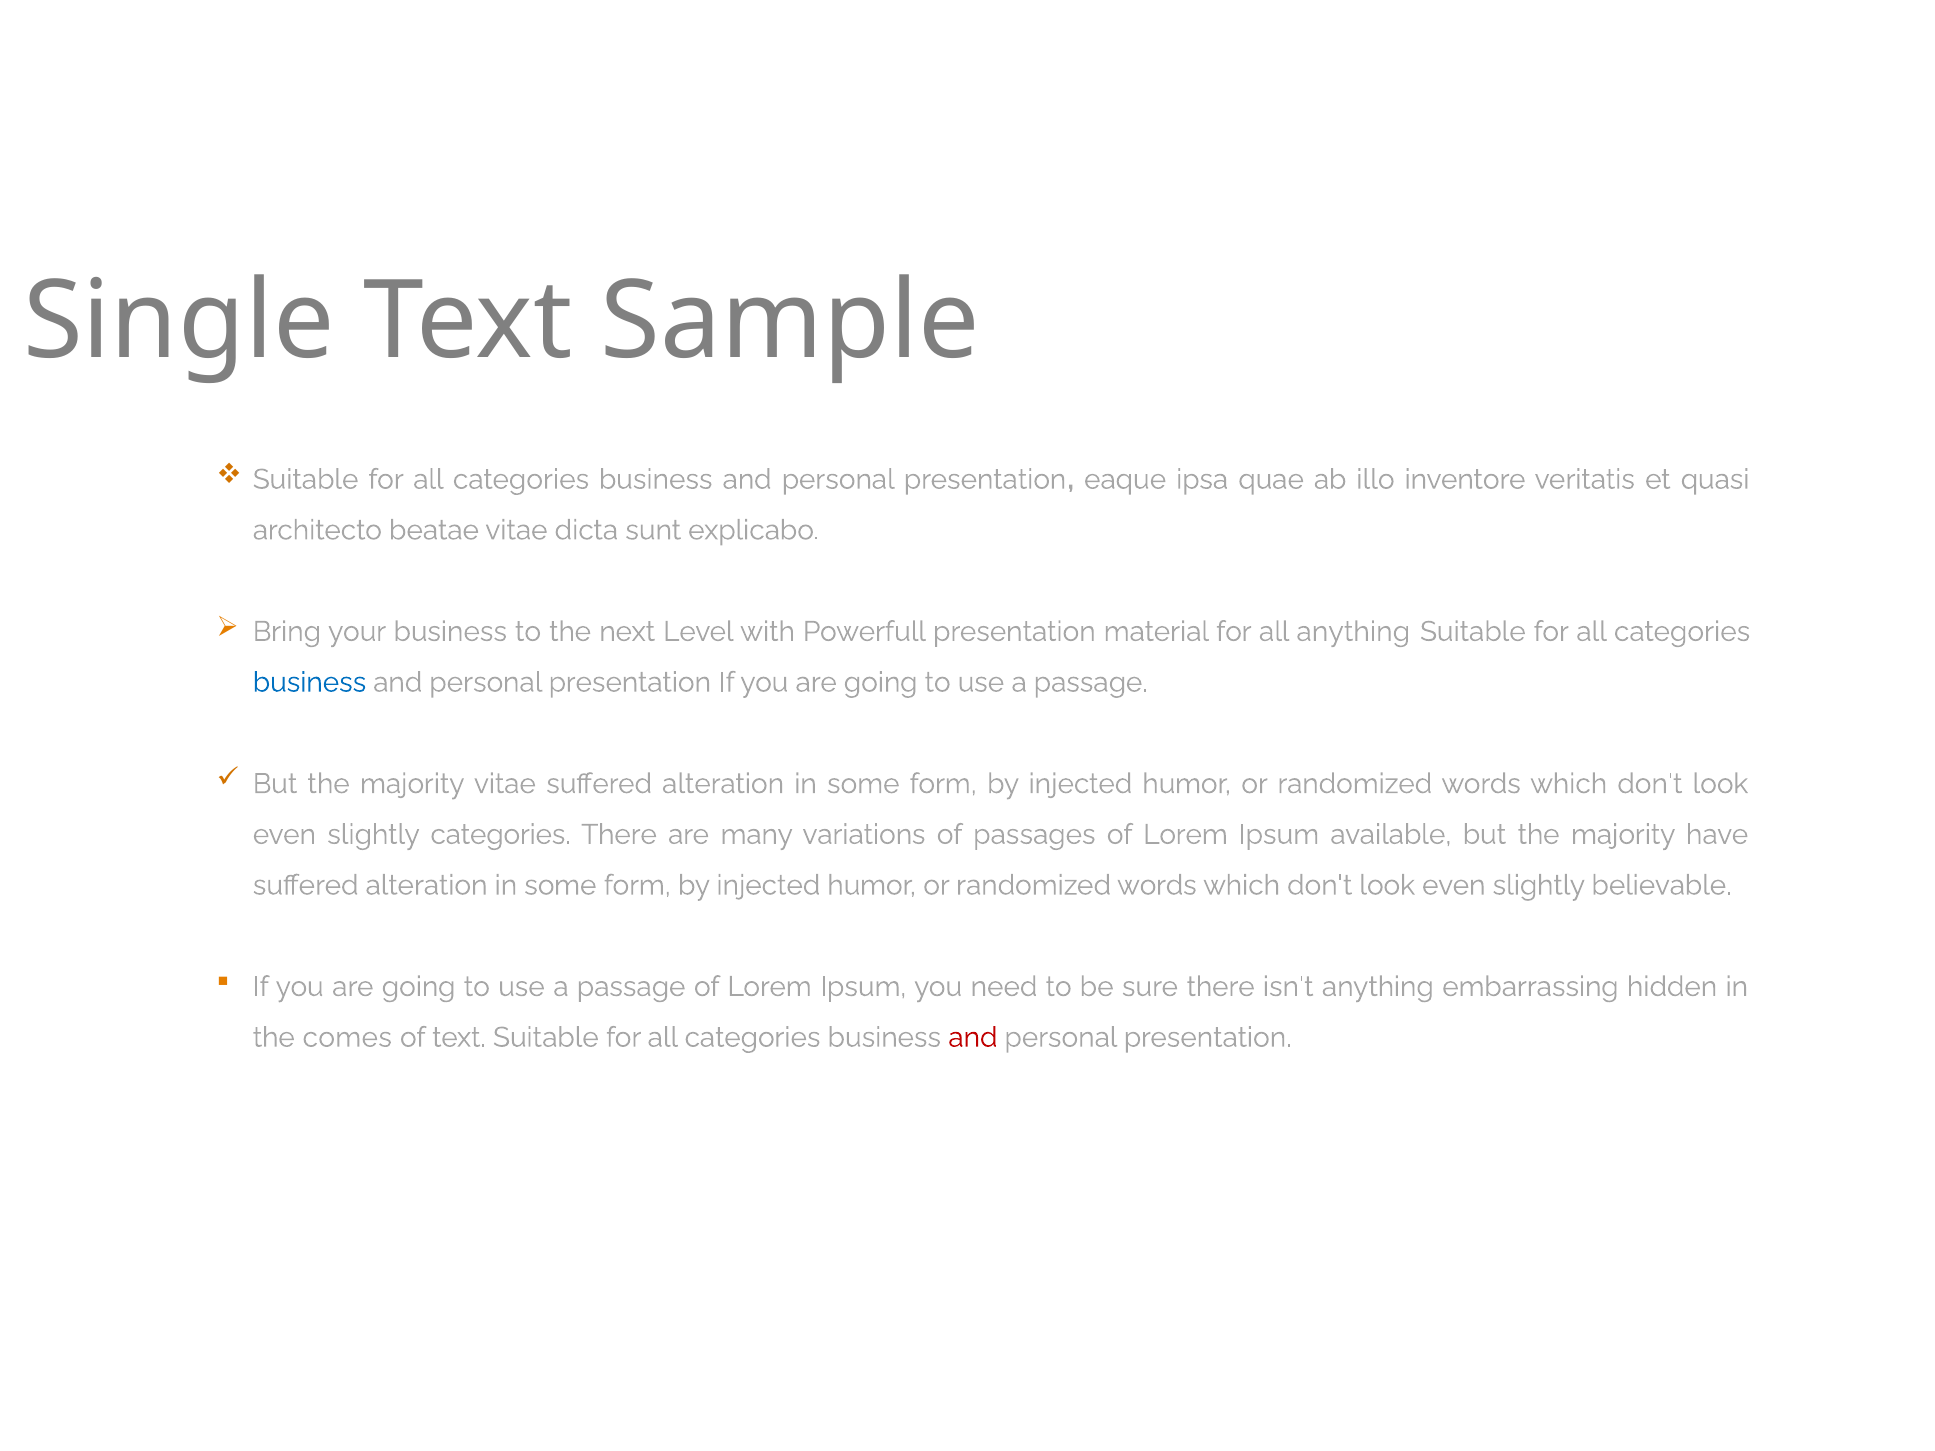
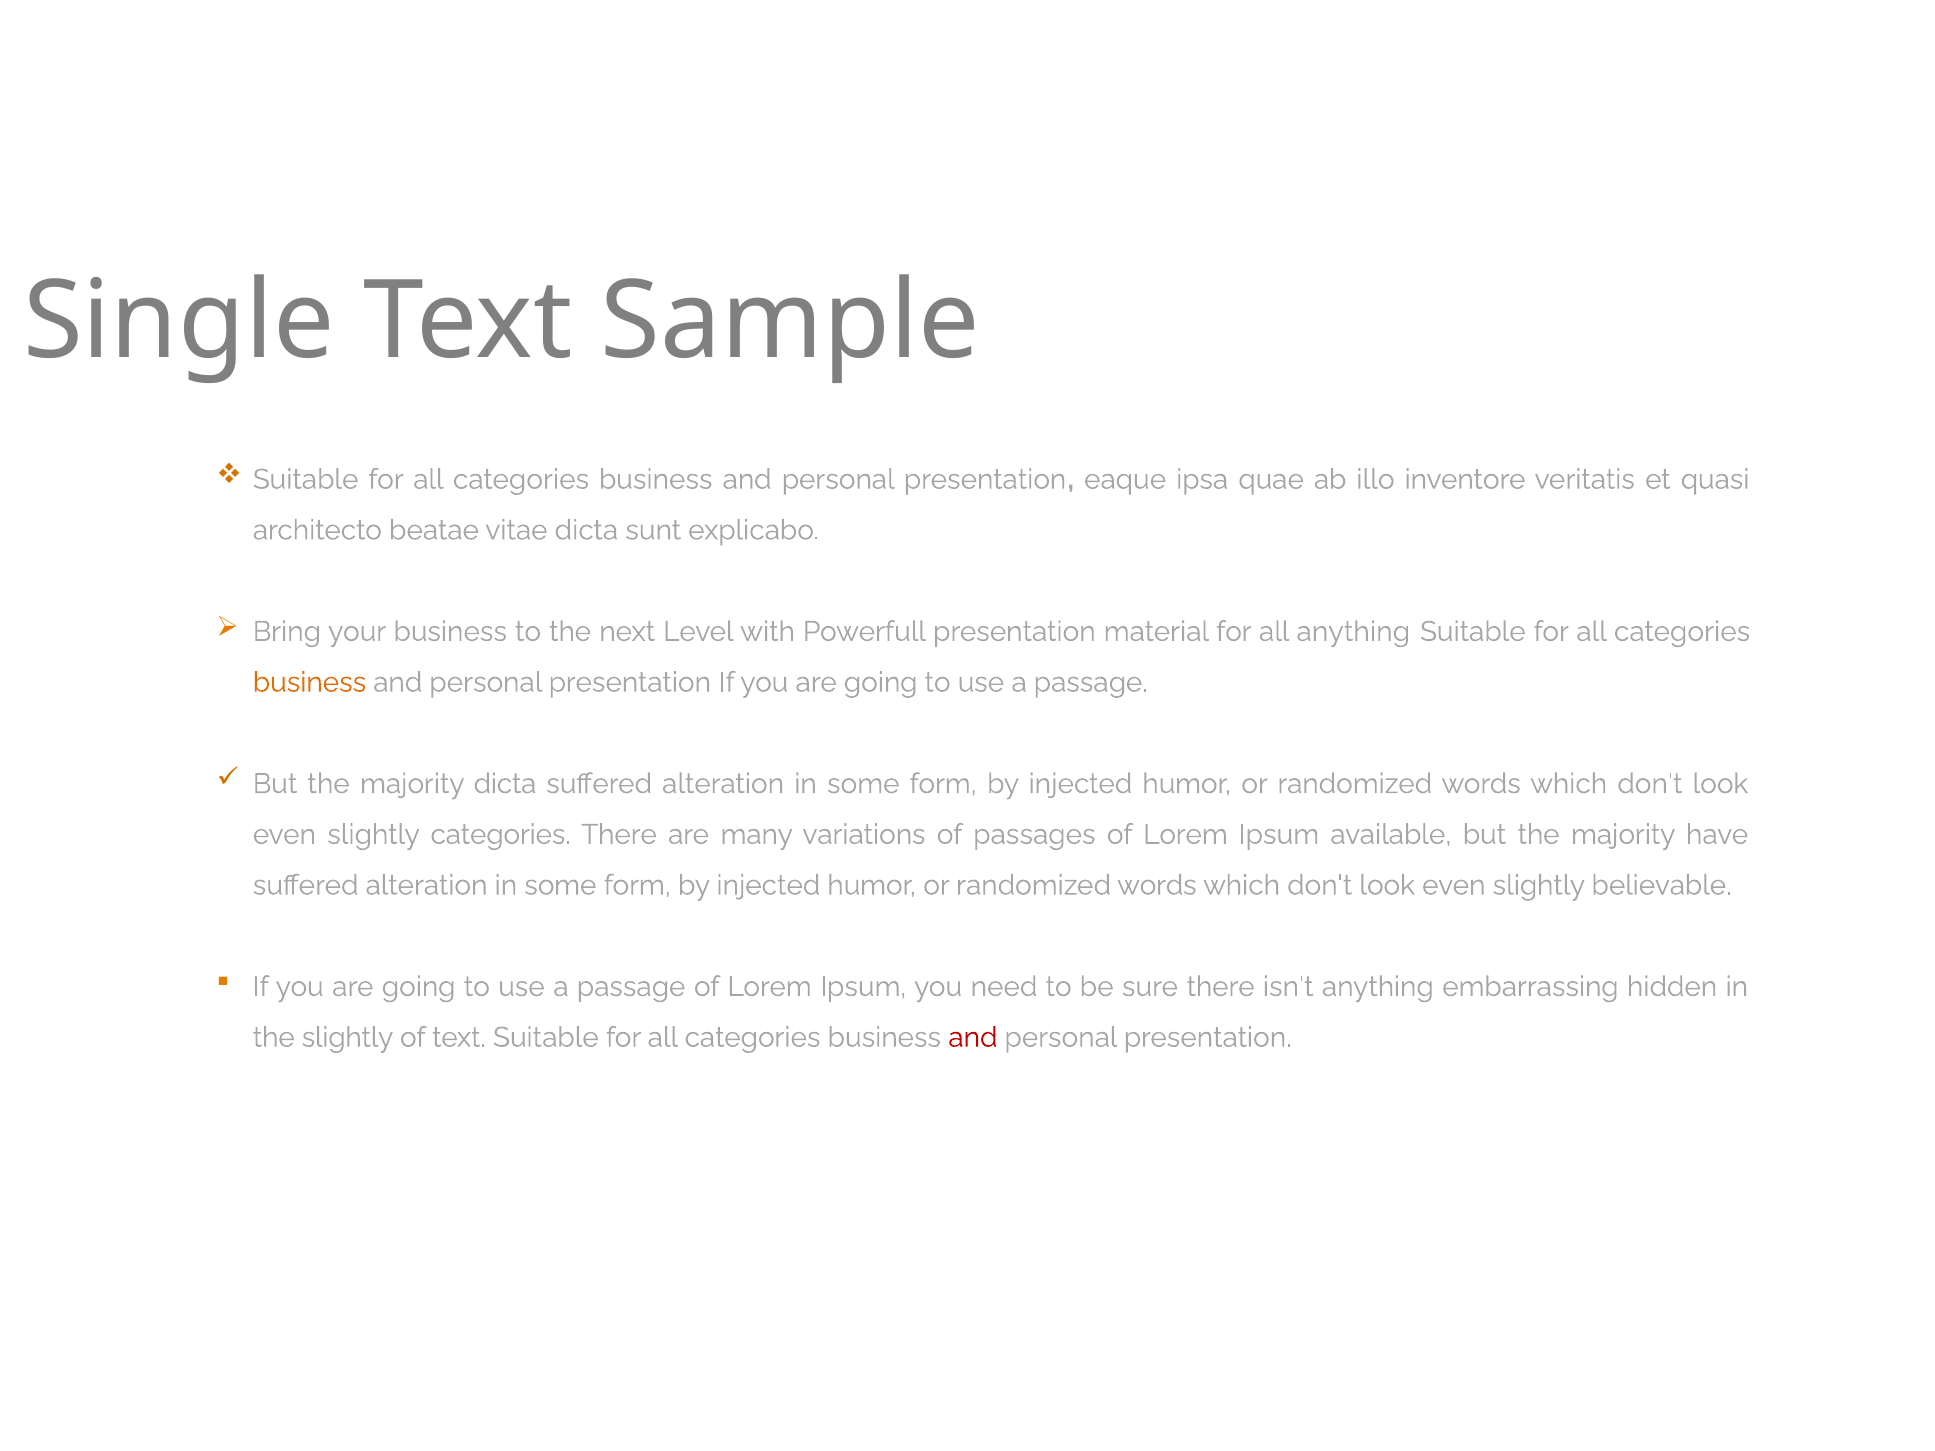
business at (310, 682) colour: blue -> orange
majority vitae: vitae -> dicta
the comes: comes -> slightly
